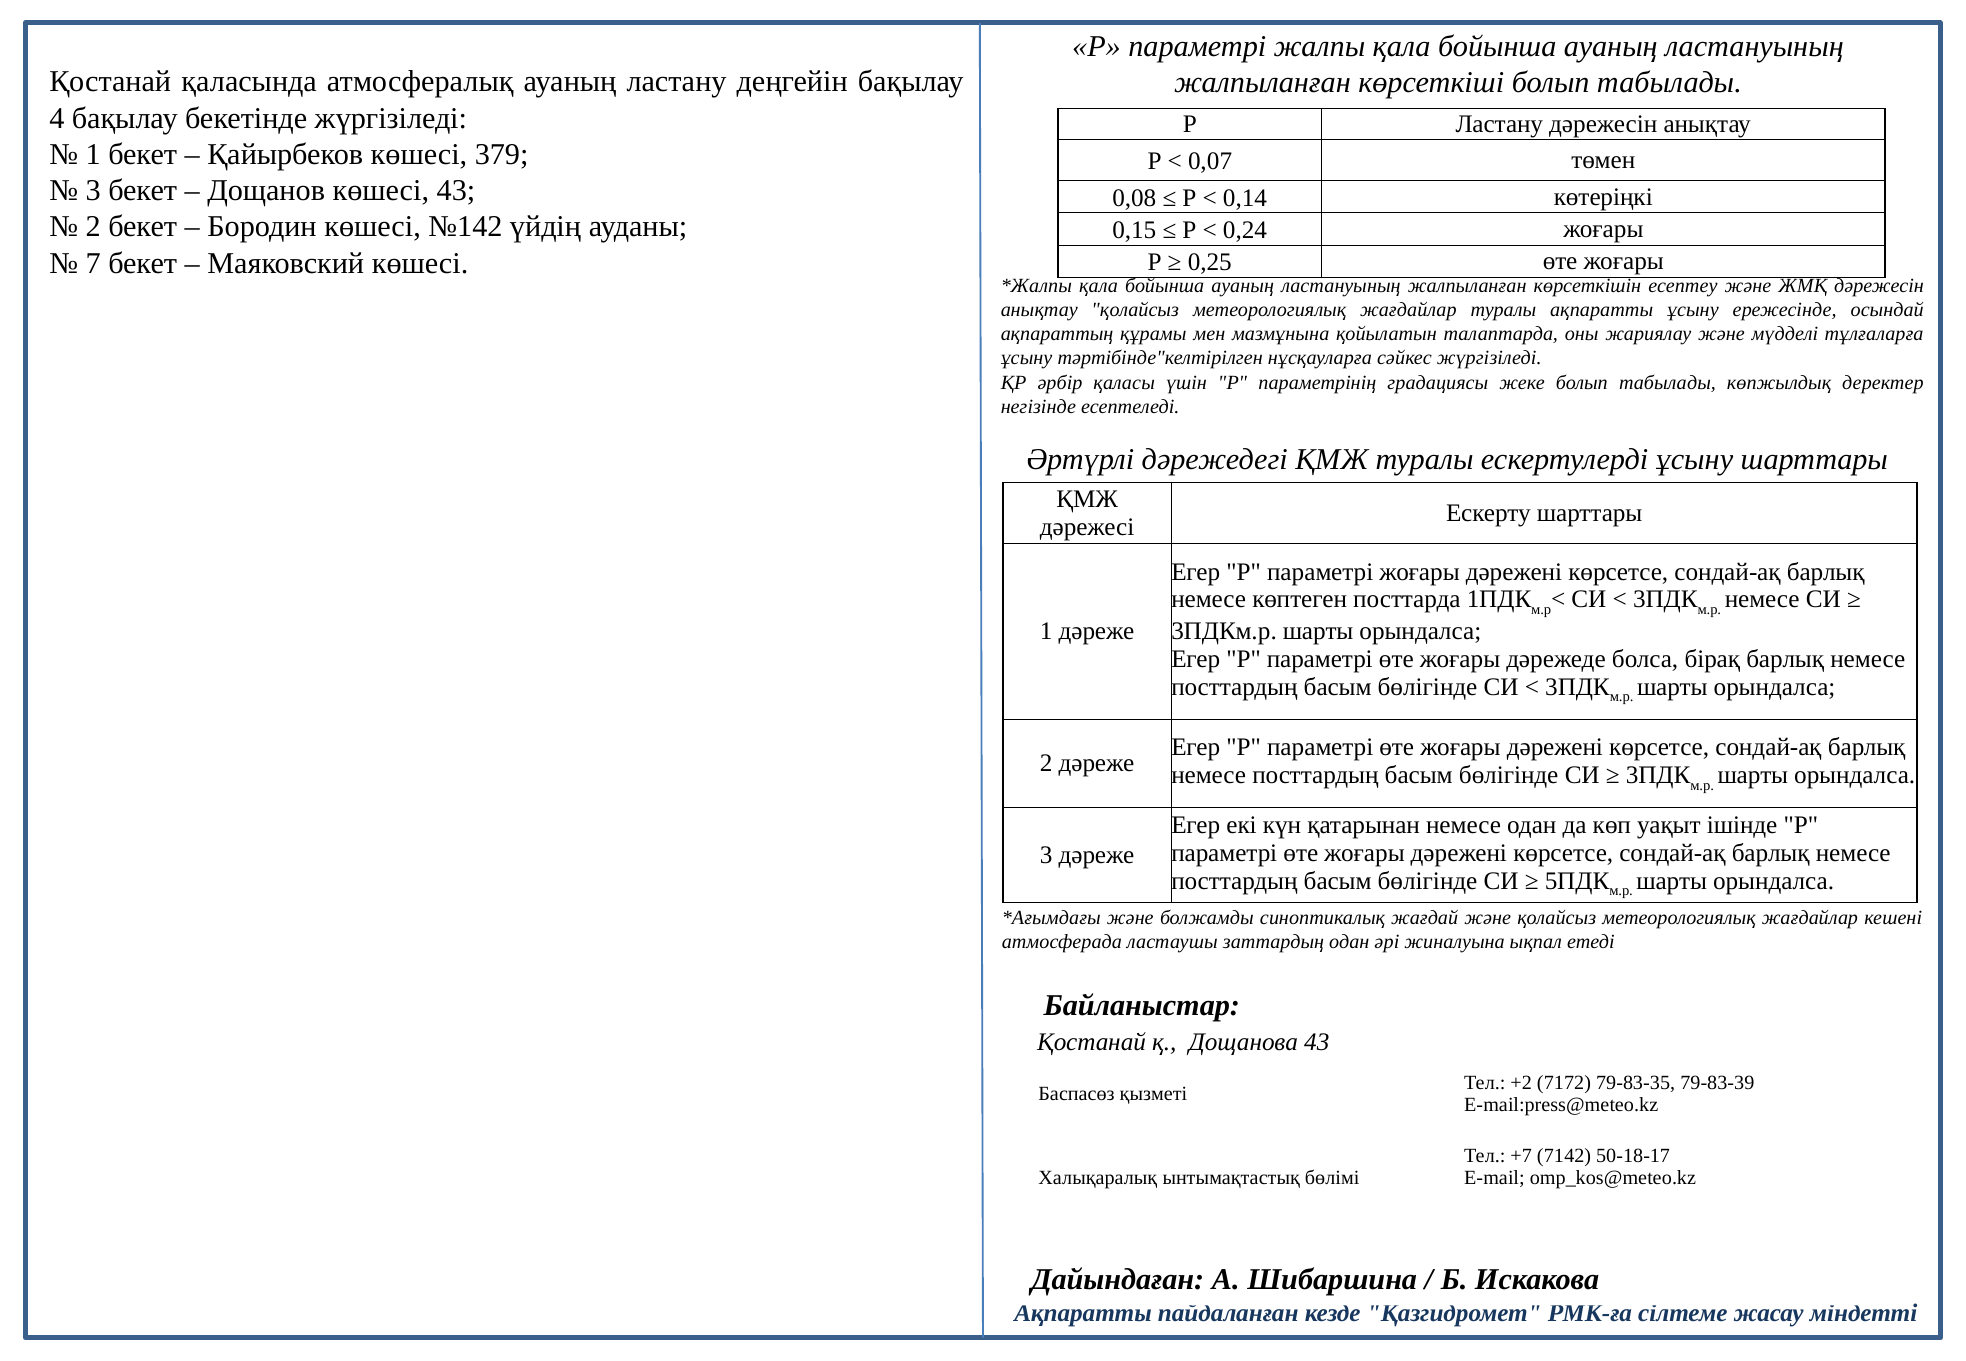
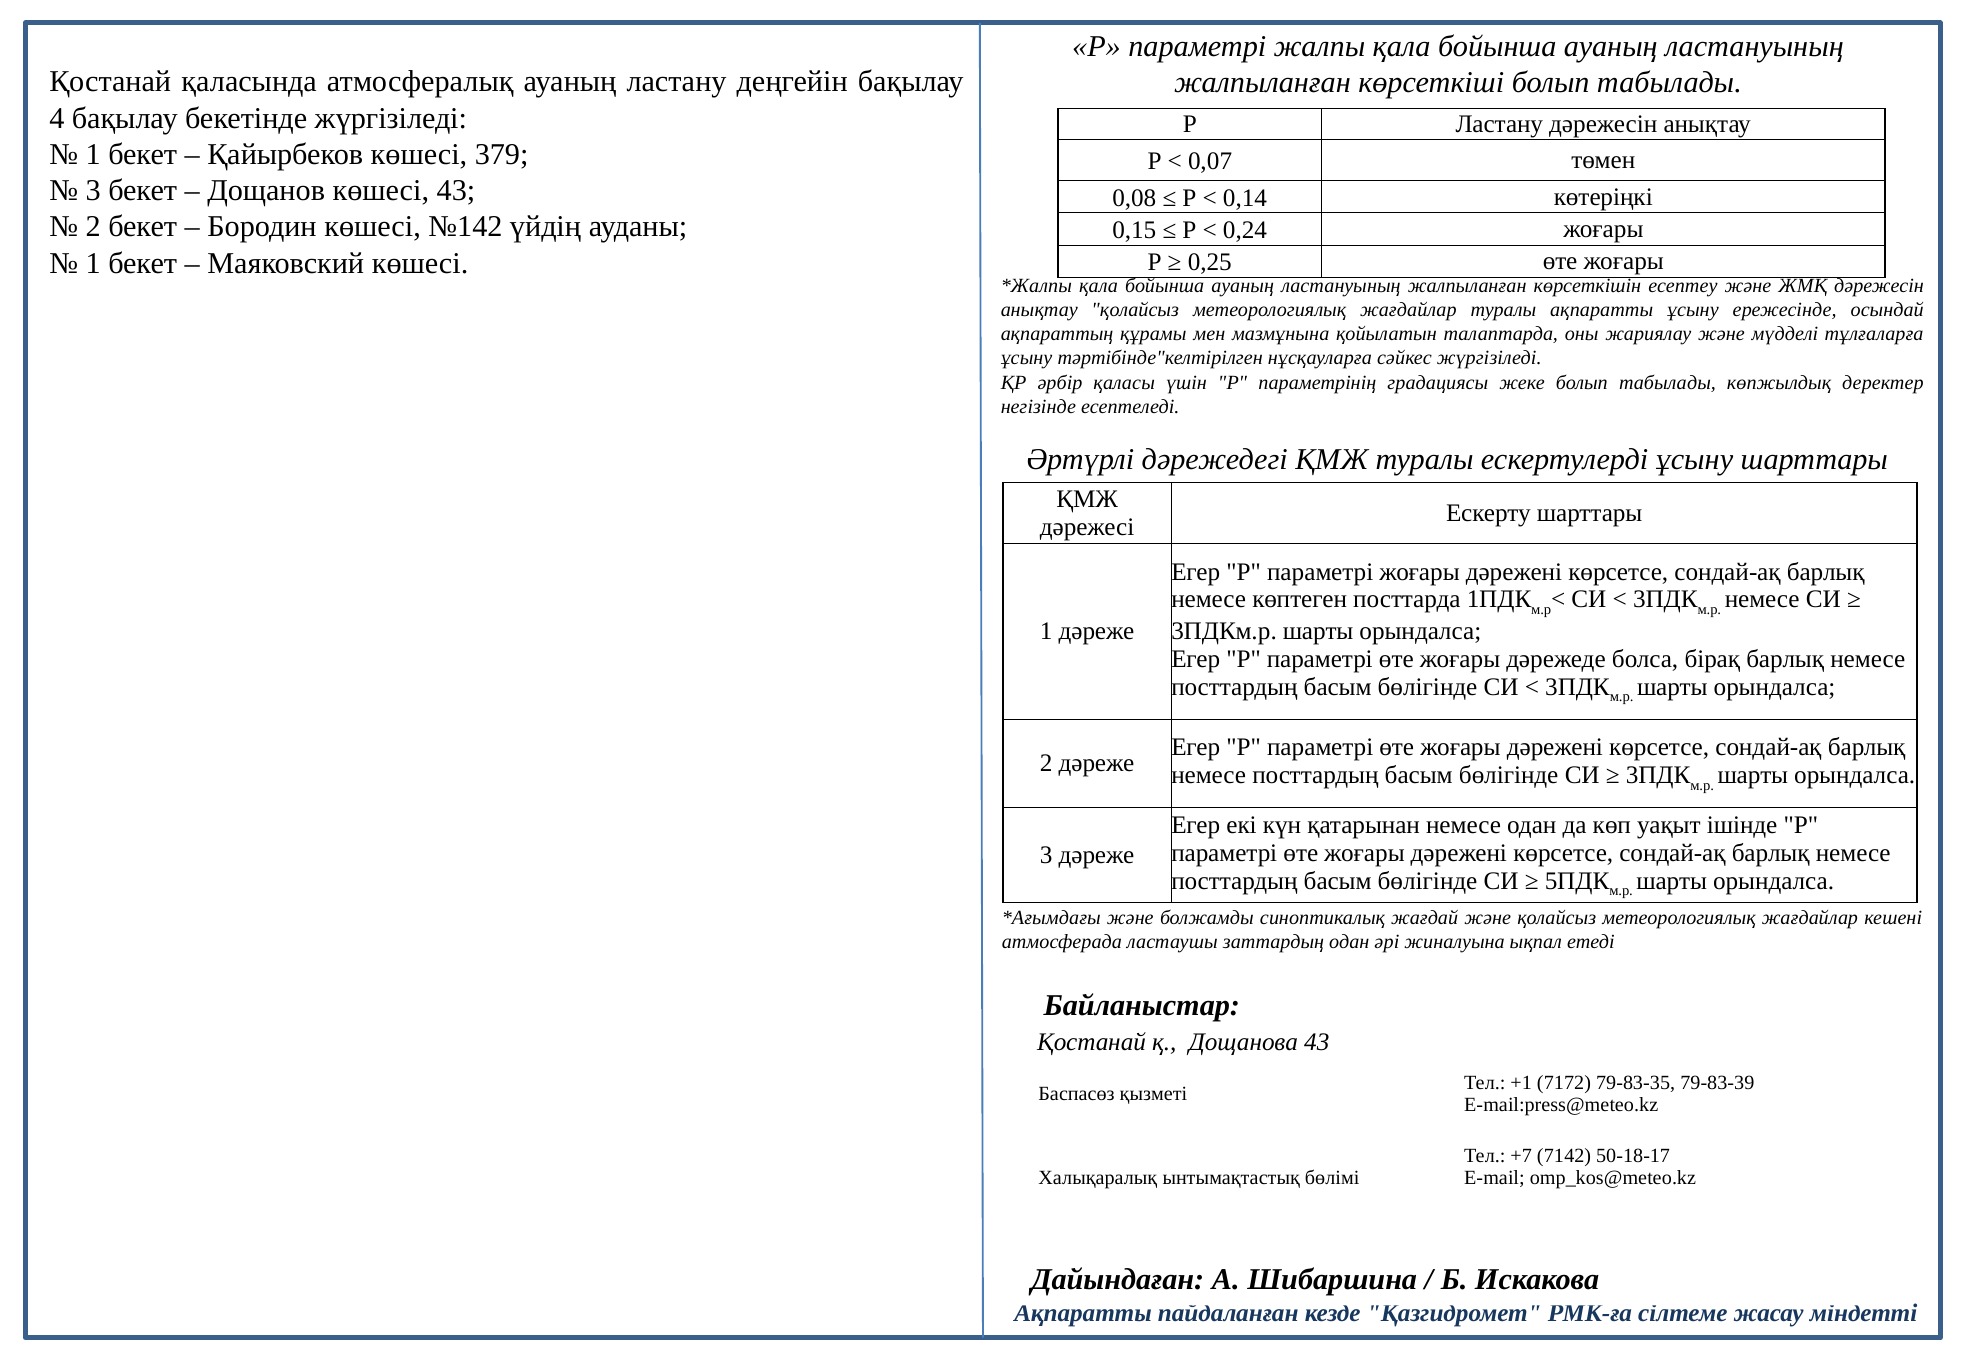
7 at (93, 263): 7 -> 1
+2: +2 -> +1
